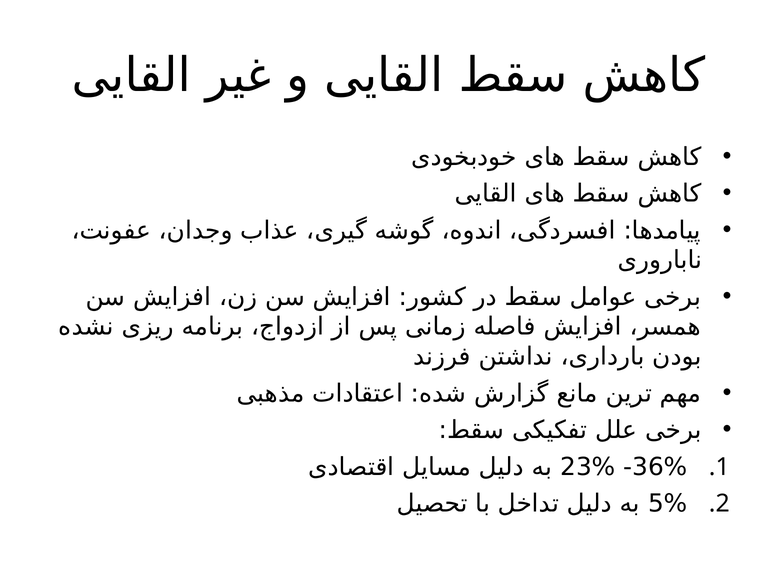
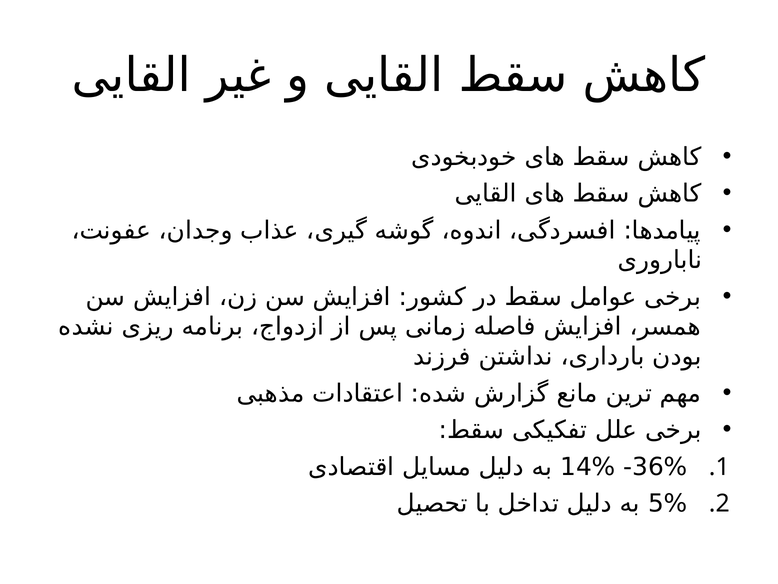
23%: 23% -> 14%
